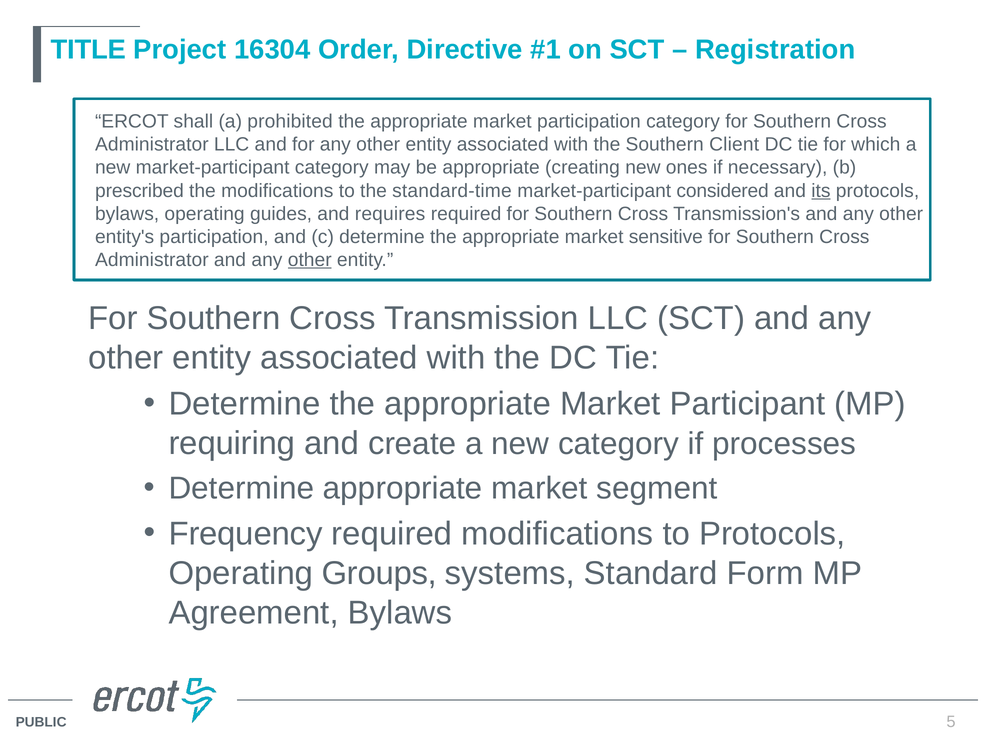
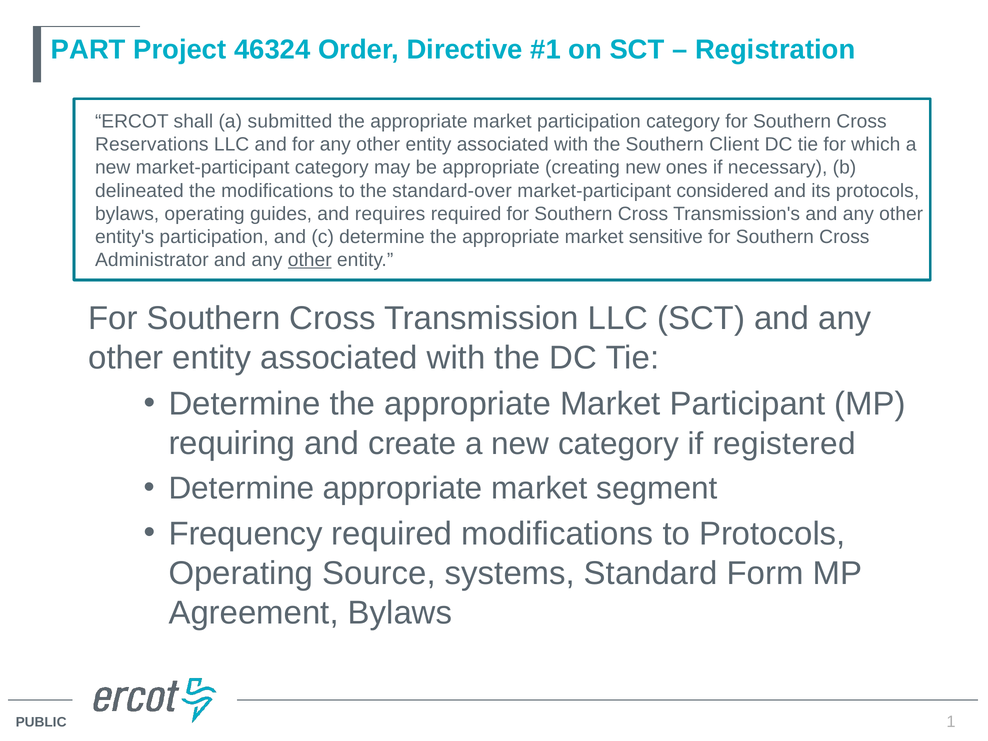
TITLE: TITLE -> PART
16304: 16304 -> 46324
prohibited: prohibited -> submitted
Administrator at (152, 145): Administrator -> Reservations
prescribed: prescribed -> delineated
standard-time: standard-time -> standard-over
its underline: present -> none
processes: processes -> registered
Groups: Groups -> Source
5: 5 -> 1
